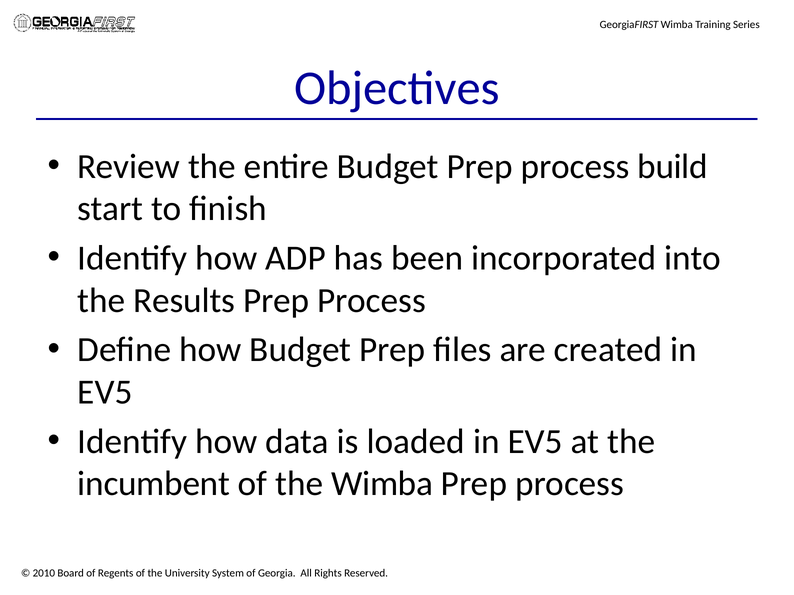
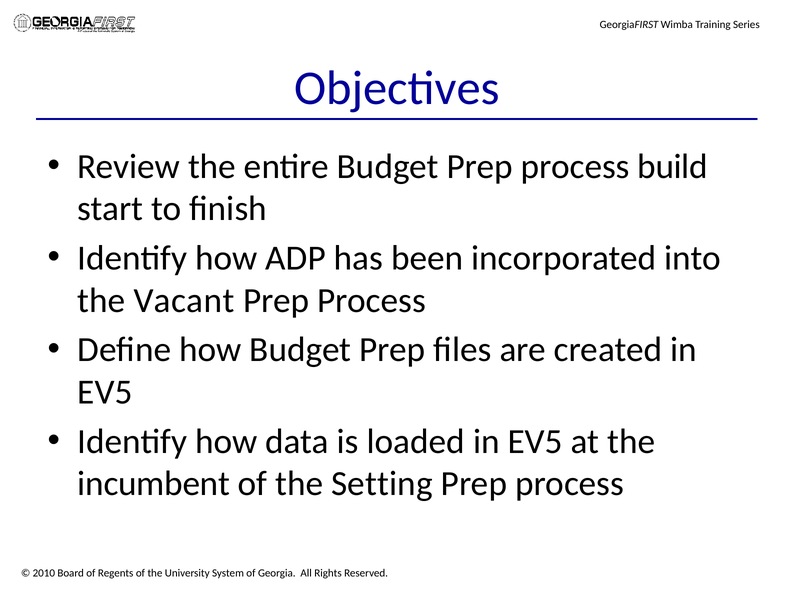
Results: Results -> Vacant
the Wimba: Wimba -> Setting
